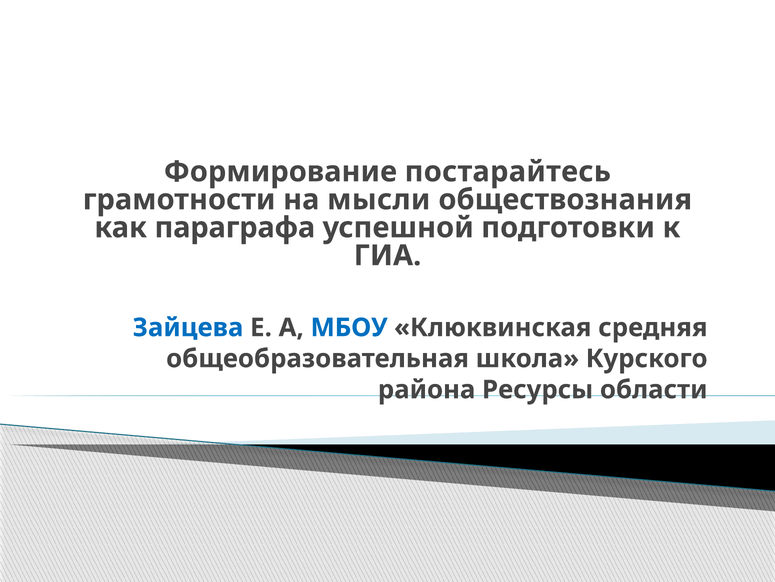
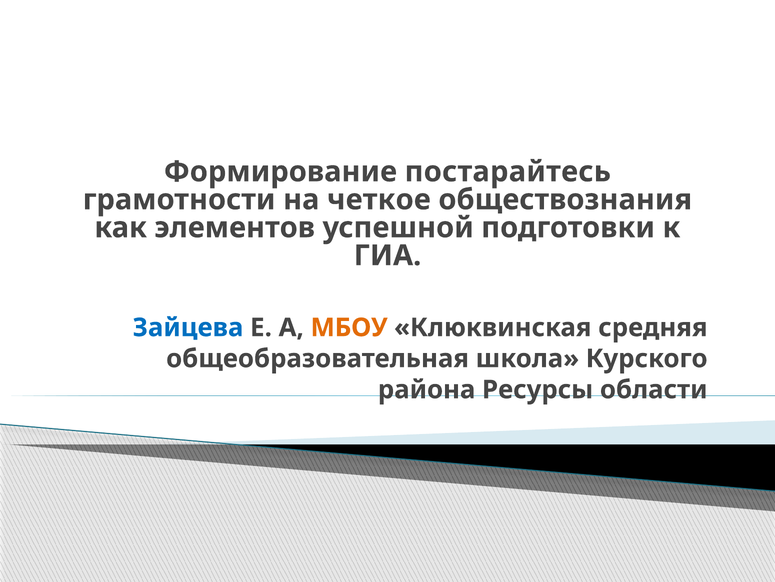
мысли: мысли -> четкое
параграфа: параграфа -> элементов
МБОУ colour: blue -> orange
